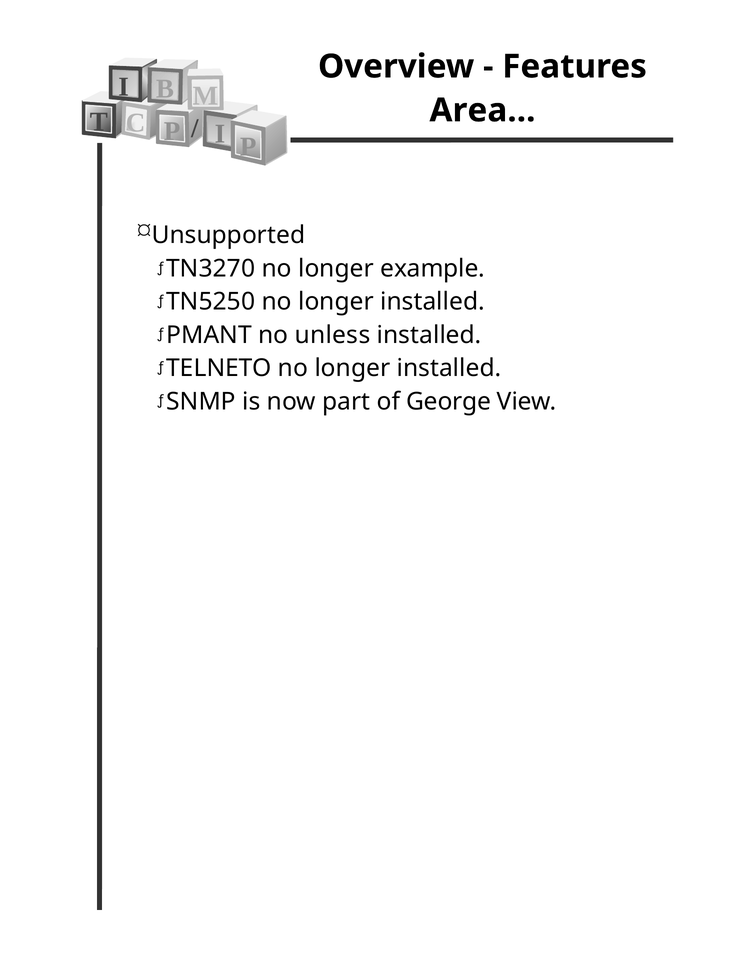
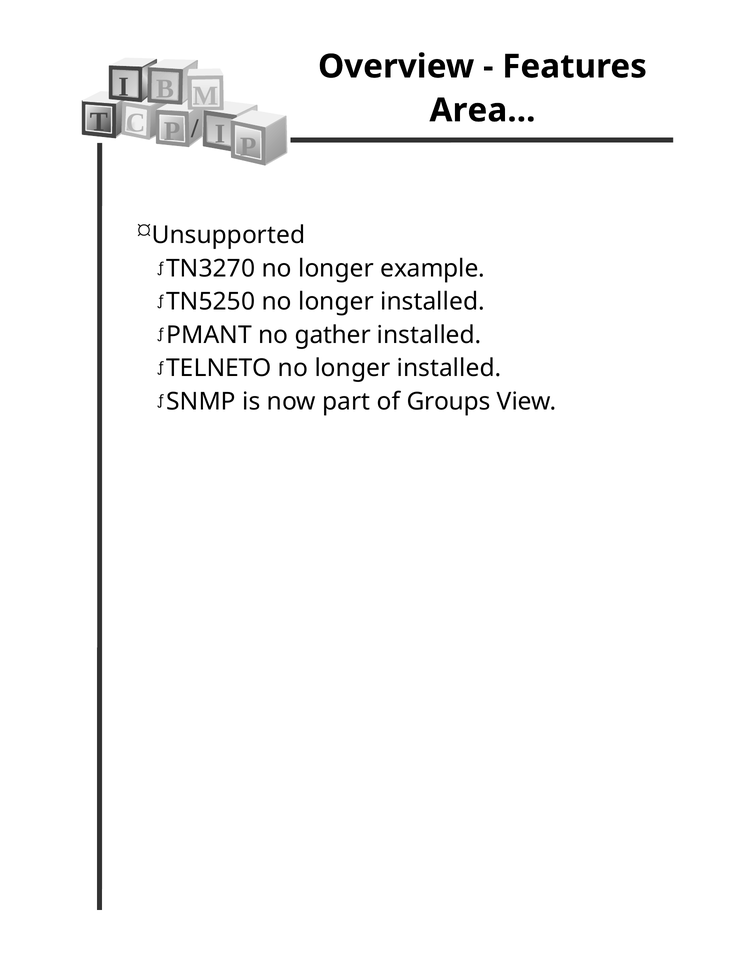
unless: unless -> gather
George: George -> Groups
